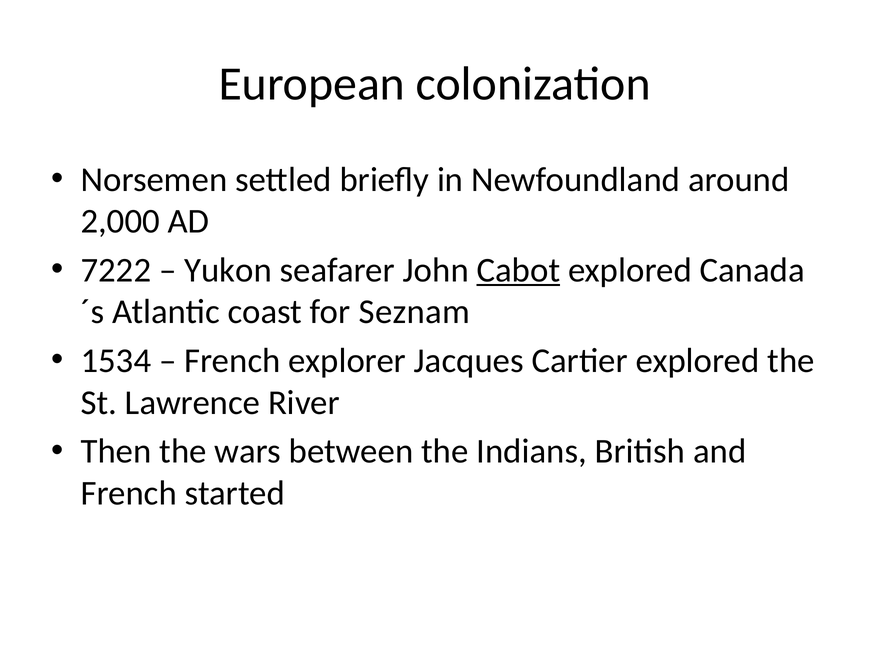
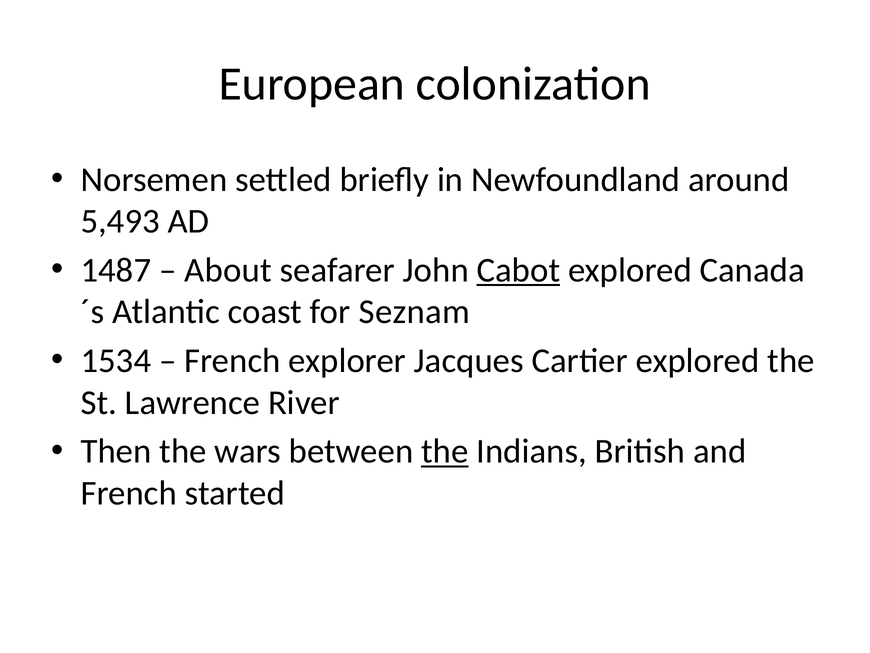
2,000: 2,000 -> 5,493
7222: 7222 -> 1487
Yukon: Yukon -> About
the at (445, 451) underline: none -> present
